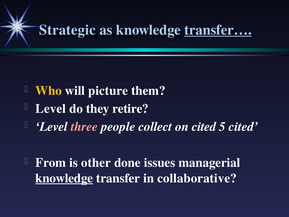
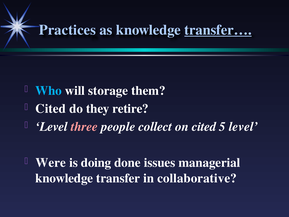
Strategic: Strategic -> Practices
Who colour: yellow -> light blue
picture: picture -> storage
Level at (51, 109): Level -> Cited
5 cited: cited -> level
From: From -> Were
other: other -> doing
knowledge at (64, 178) underline: present -> none
